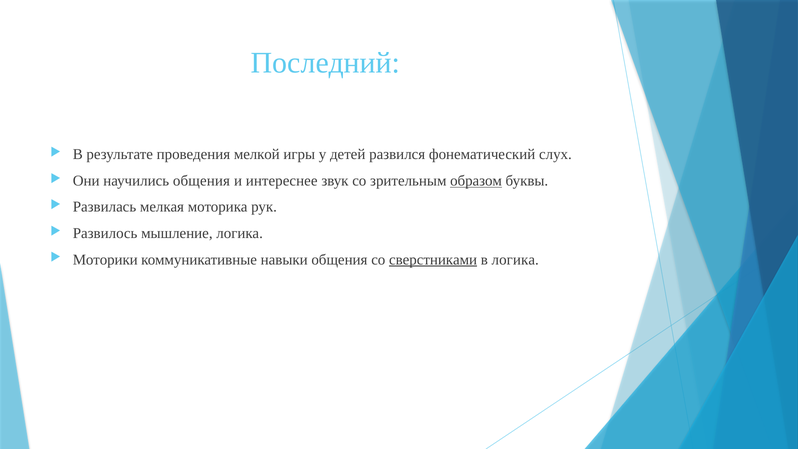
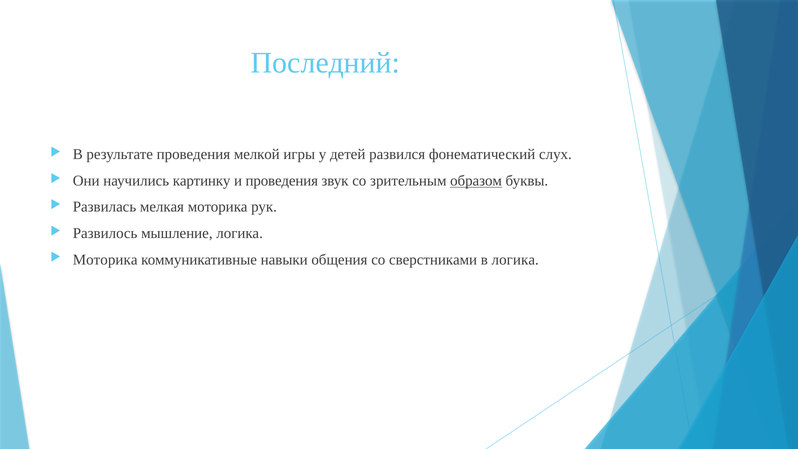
научились общения: общения -> картинку
и интереснее: интереснее -> проведения
Моторики at (105, 260): Моторики -> Моторика
сверстниками underline: present -> none
